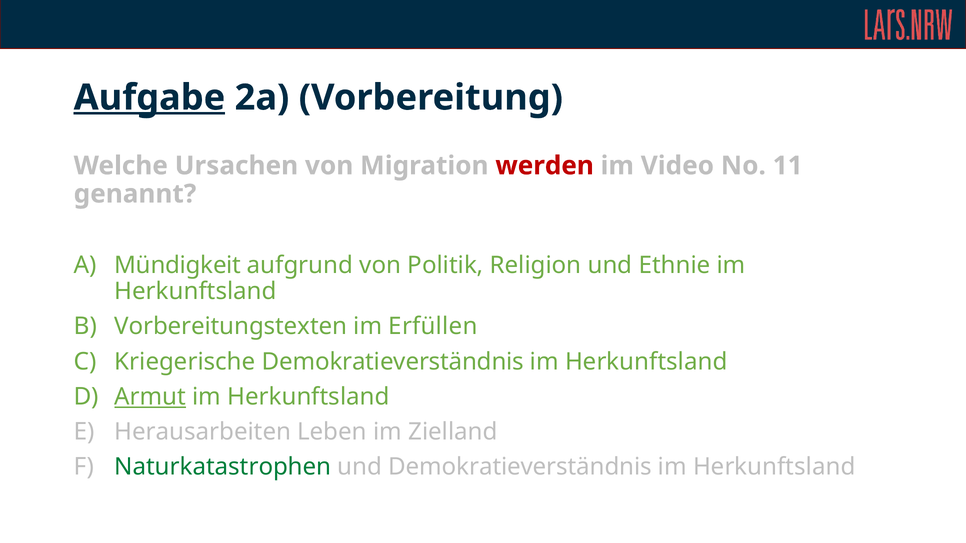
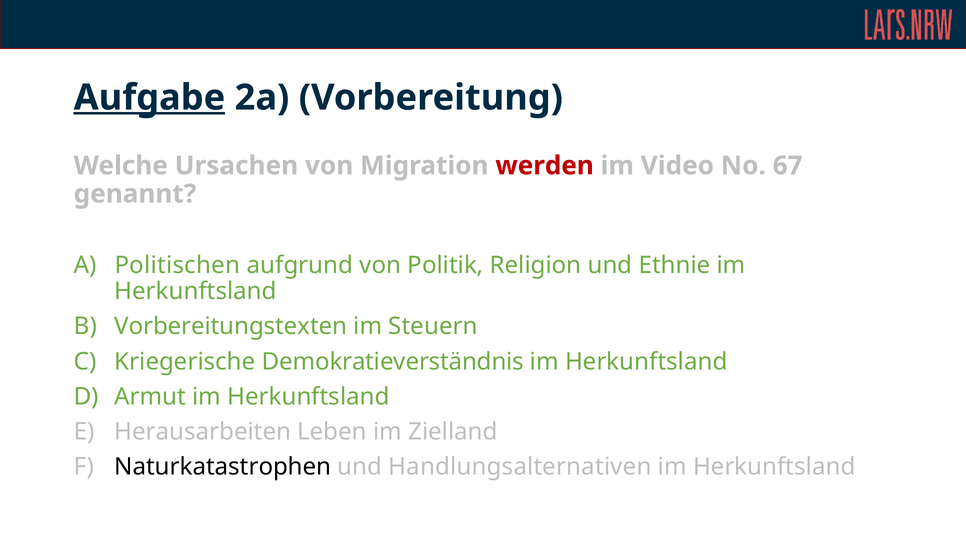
11: 11 -> 67
Mündigkeit: Mündigkeit -> Politischen
Erfüllen: Erfüllen -> Steuern
Armut underline: present -> none
Naturkatastrophen colour: green -> black
und Demokratieverständnis: Demokratieverständnis -> Handlungsalternativen
